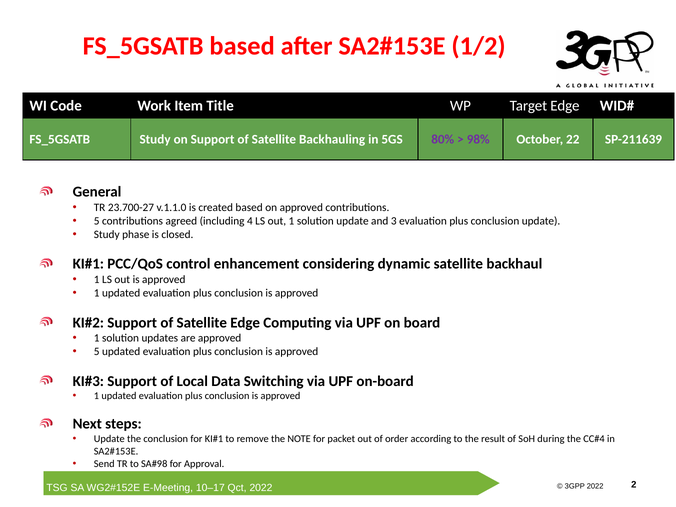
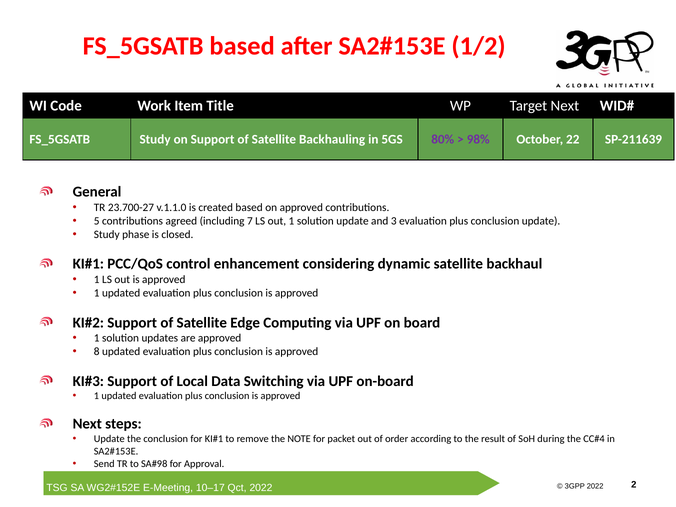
Target Edge: Edge -> Next
4: 4 -> 7
5 at (97, 352): 5 -> 8
